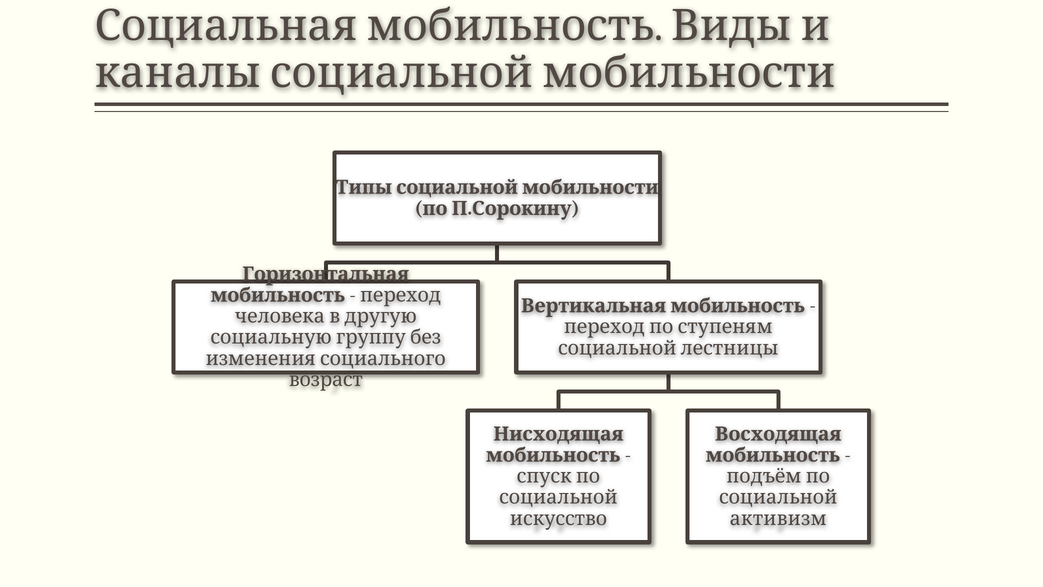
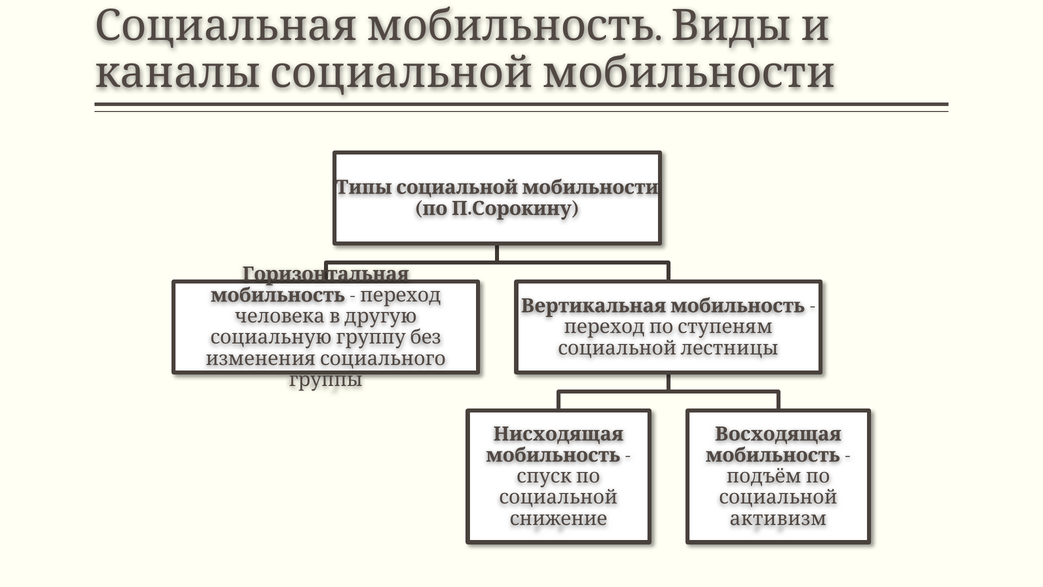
возраст: возраст -> группы
искусство: искусство -> снижение
